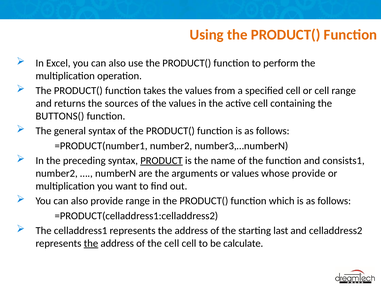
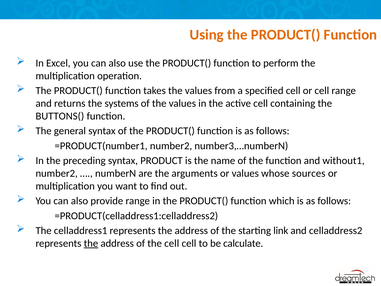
sources: sources -> systems
PRODUCT underline: present -> none
consists1: consists1 -> without1
whose provide: provide -> sources
last: last -> link
